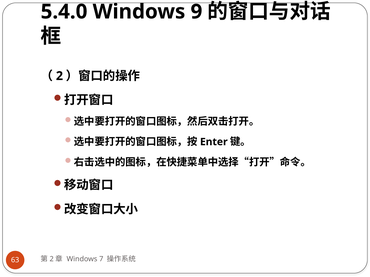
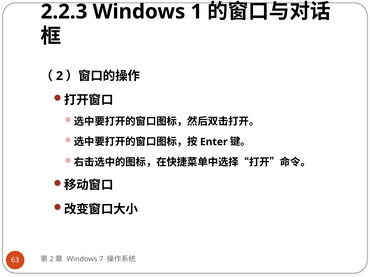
5.4.0: 5.4.0 -> 2.2.3
9: 9 -> 1
